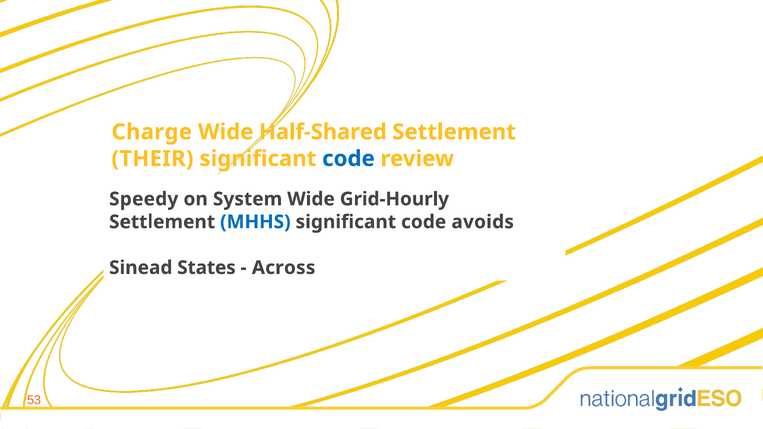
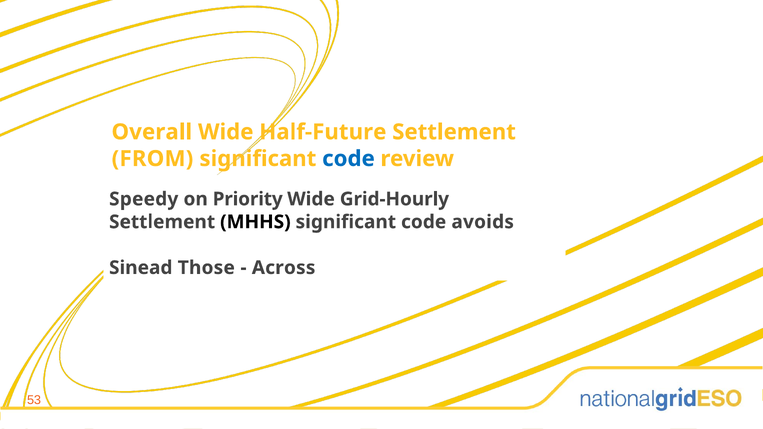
Charge: Charge -> Overall
Half-Shared: Half-Shared -> Half-Future
THEIR: THEIR -> FROM
System: System -> Priority
MHHS colour: blue -> black
States: States -> Those
